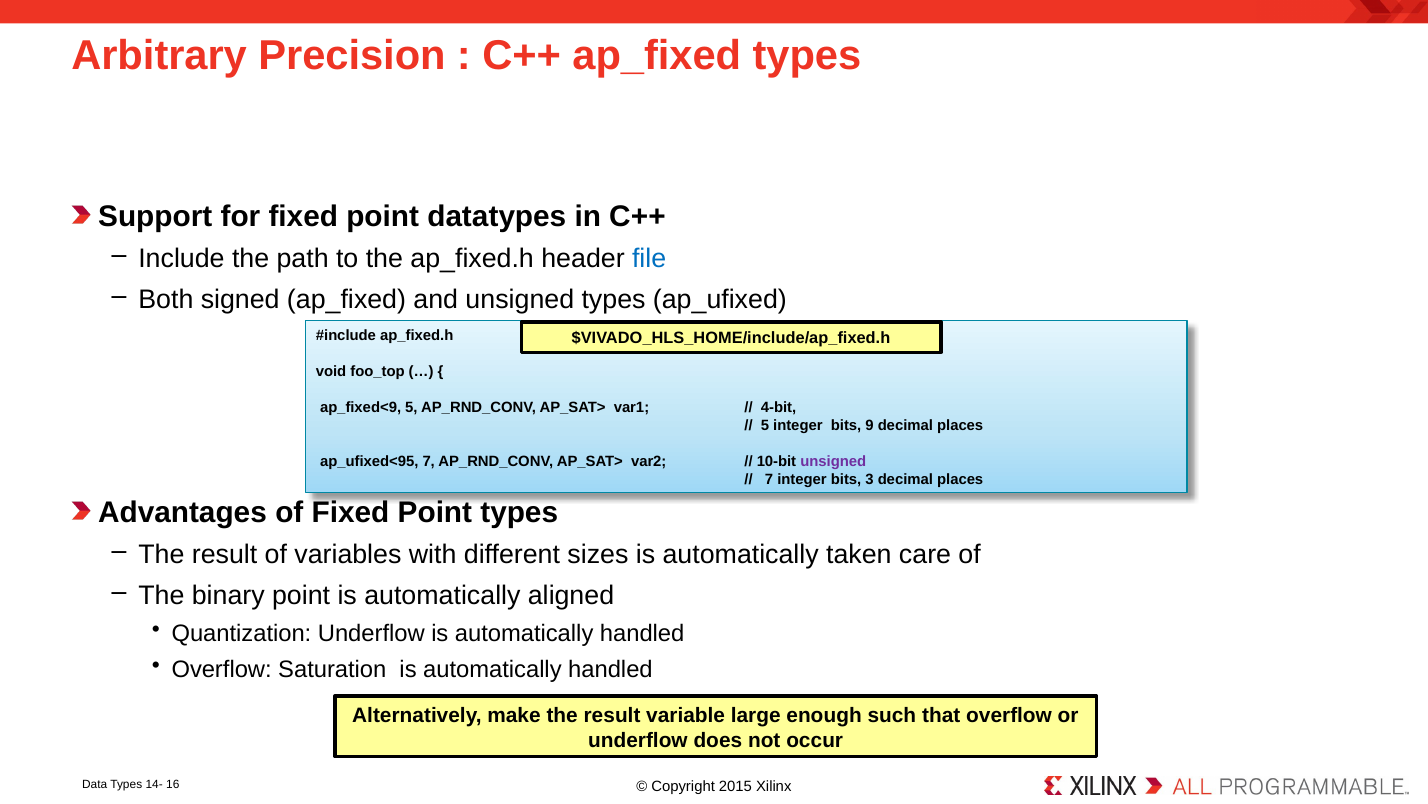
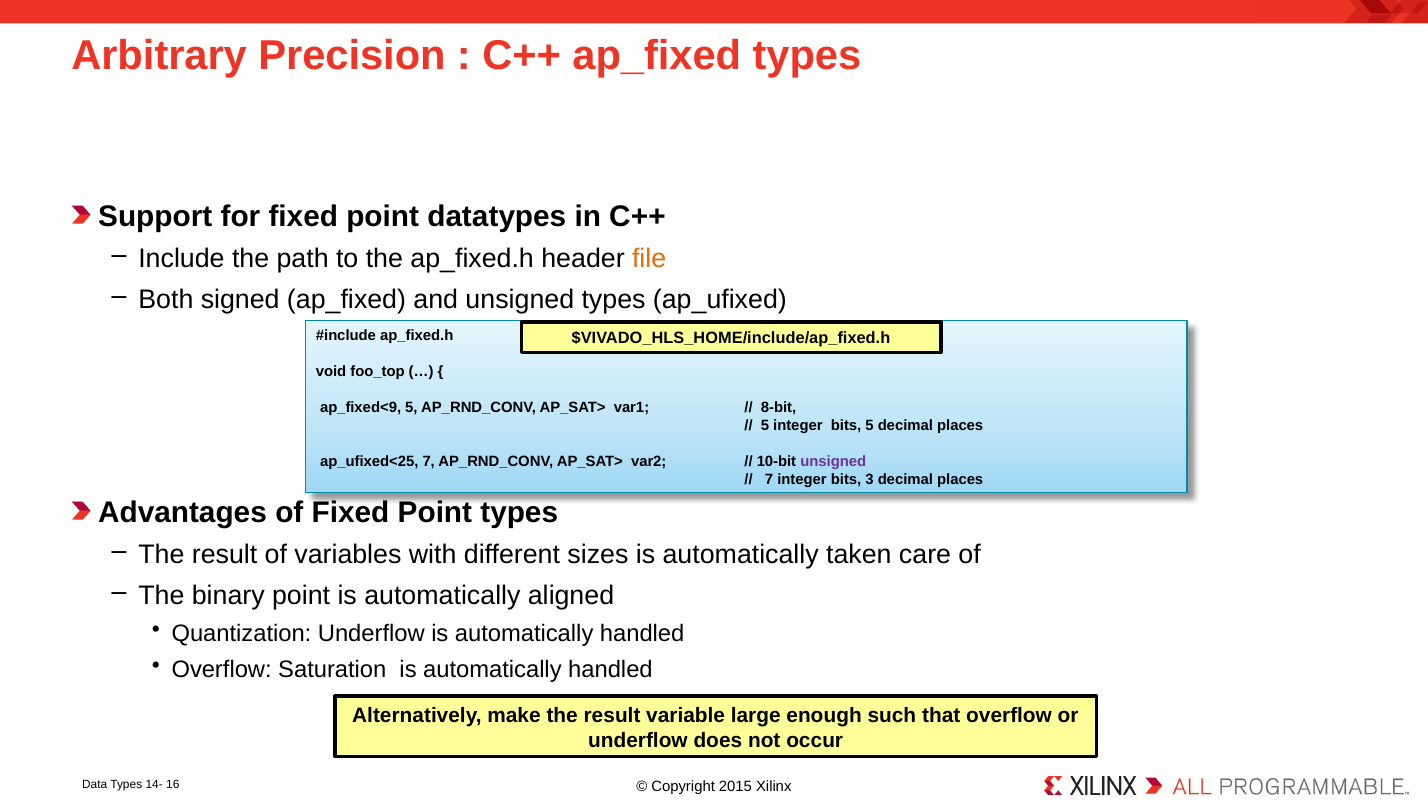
file colour: blue -> orange
4-bit: 4-bit -> 8-bit
bits 9: 9 -> 5
ap_ufixed<95: ap_ufixed<95 -> ap_ufixed<25
